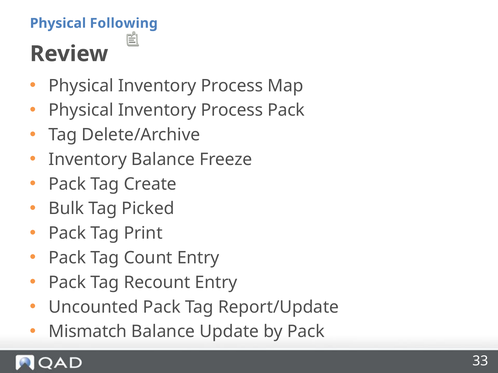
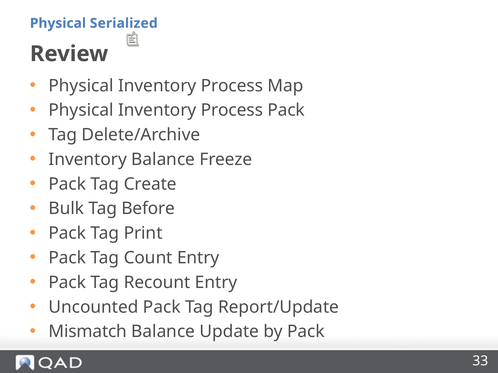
Following: Following -> Serialized
Picked: Picked -> Before
